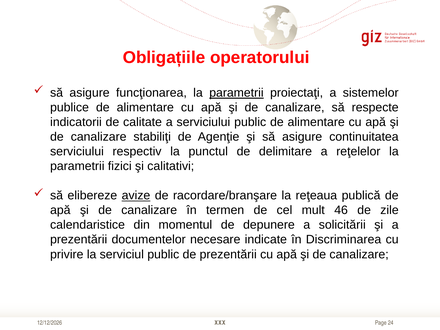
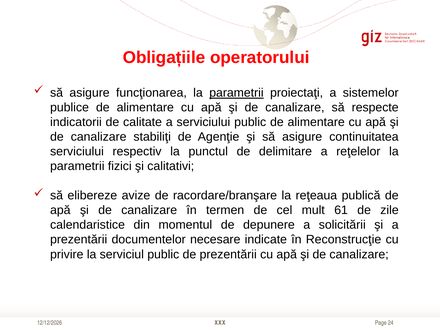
avize underline: present -> none
46: 46 -> 61
Discriminarea: Discriminarea -> Reconstrucţie
